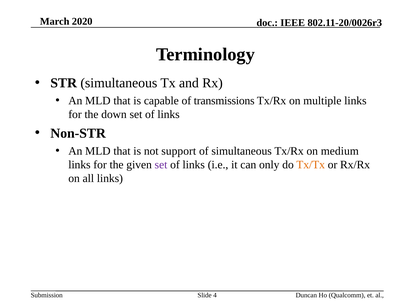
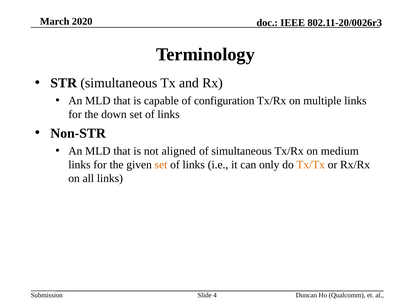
transmissions: transmissions -> configuration
support: support -> aligned
set at (161, 165) colour: purple -> orange
